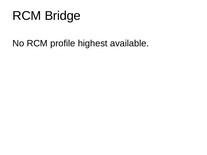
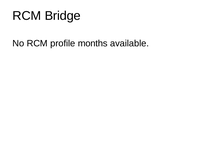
highest: highest -> months
